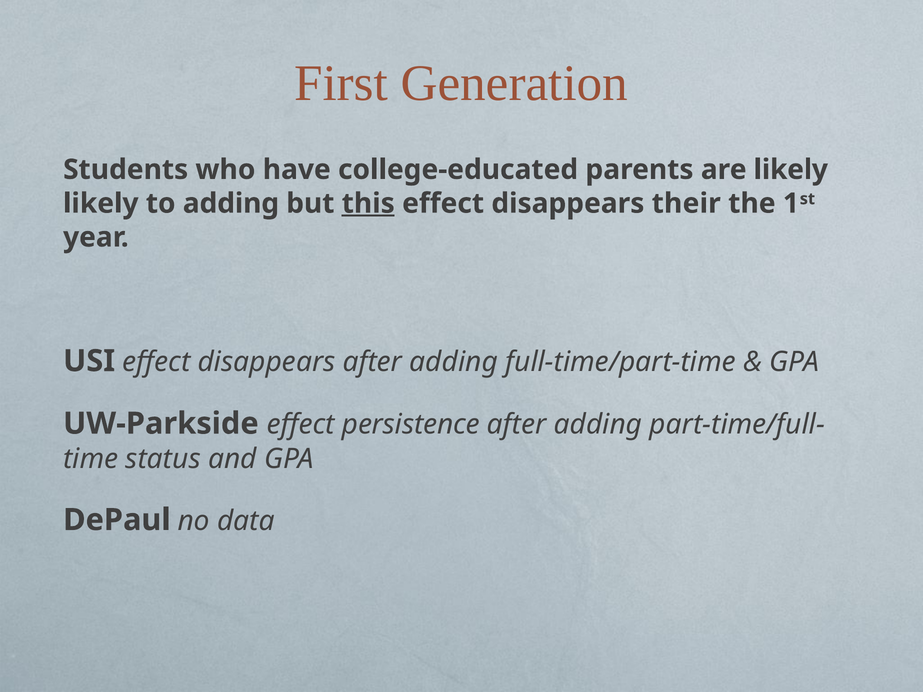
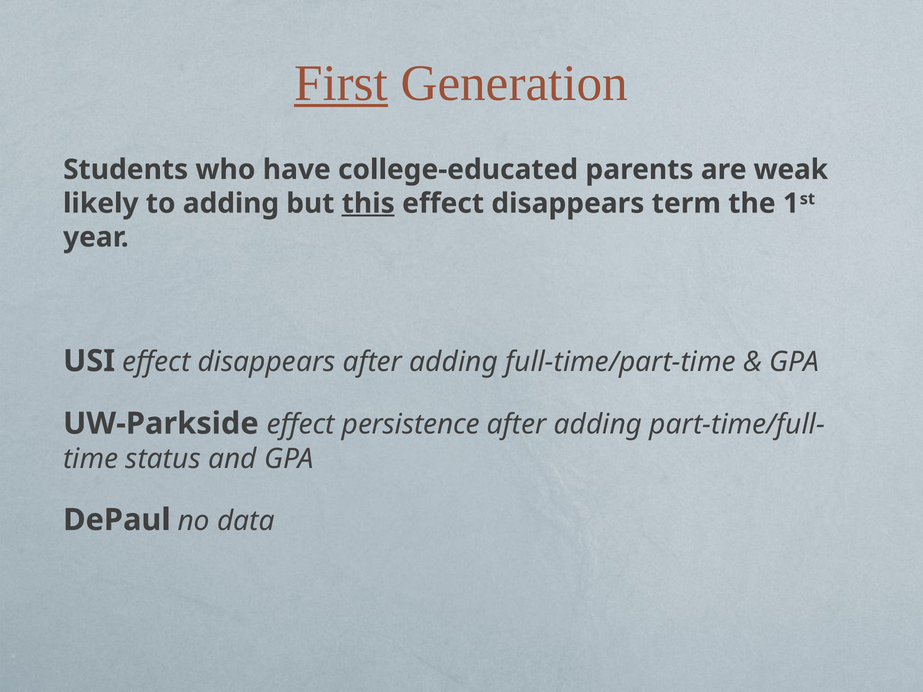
First underline: none -> present
are likely: likely -> weak
their: their -> term
